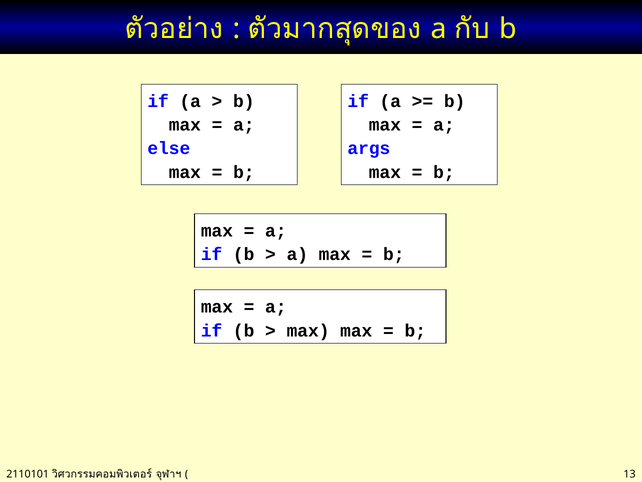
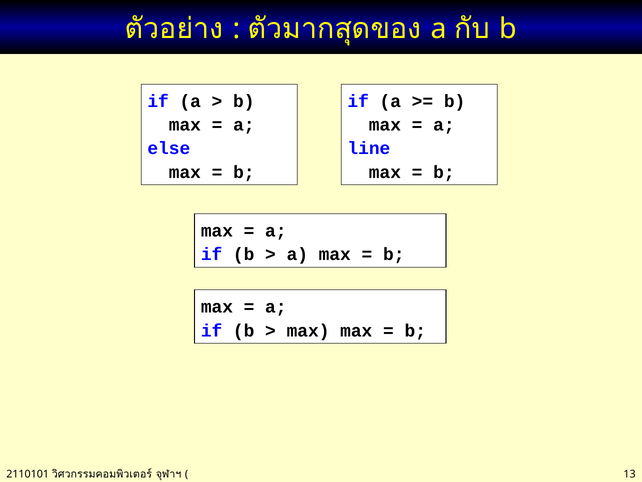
args: args -> line
